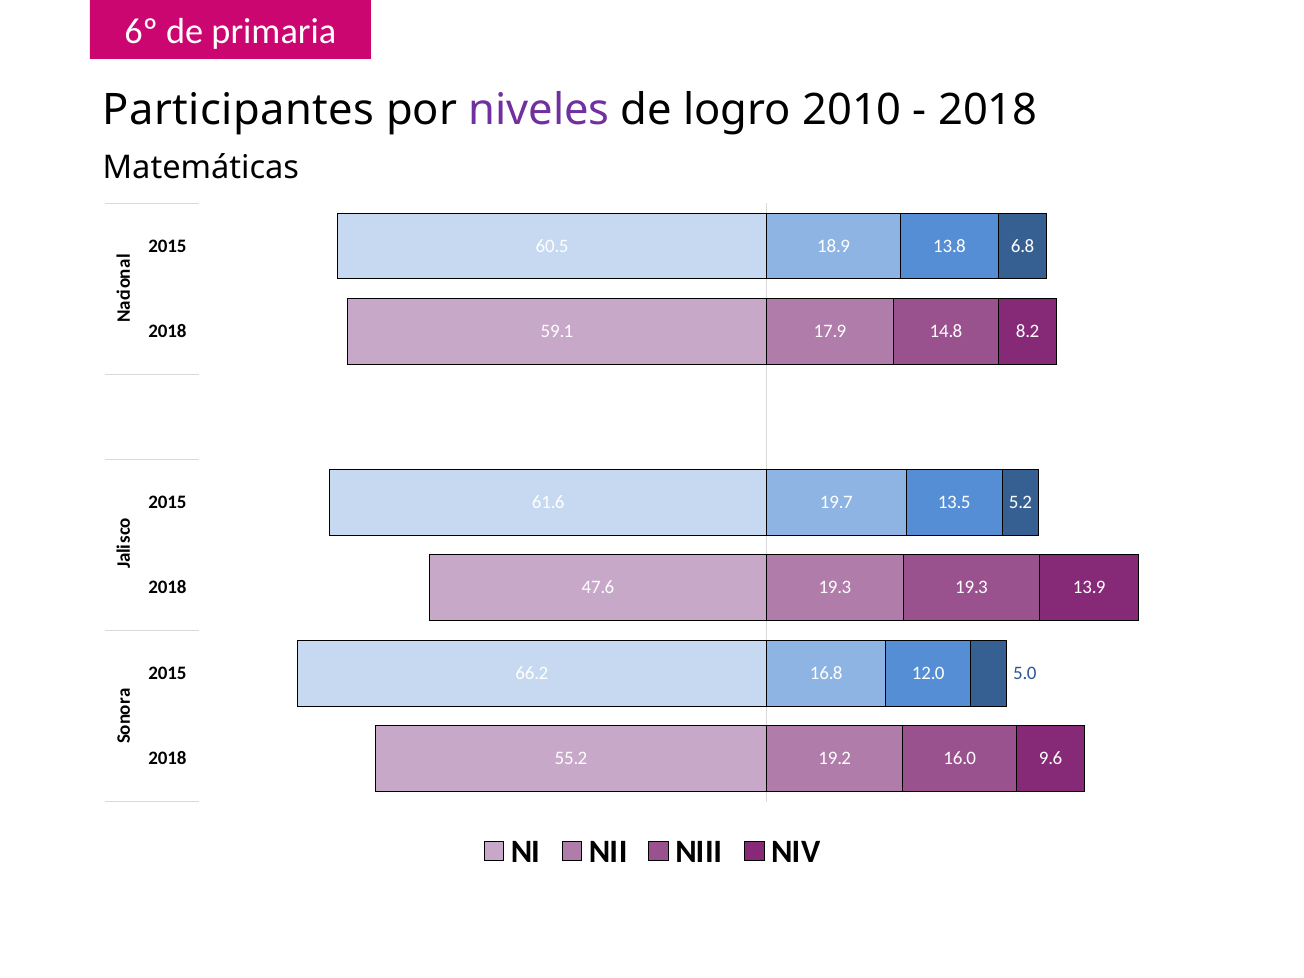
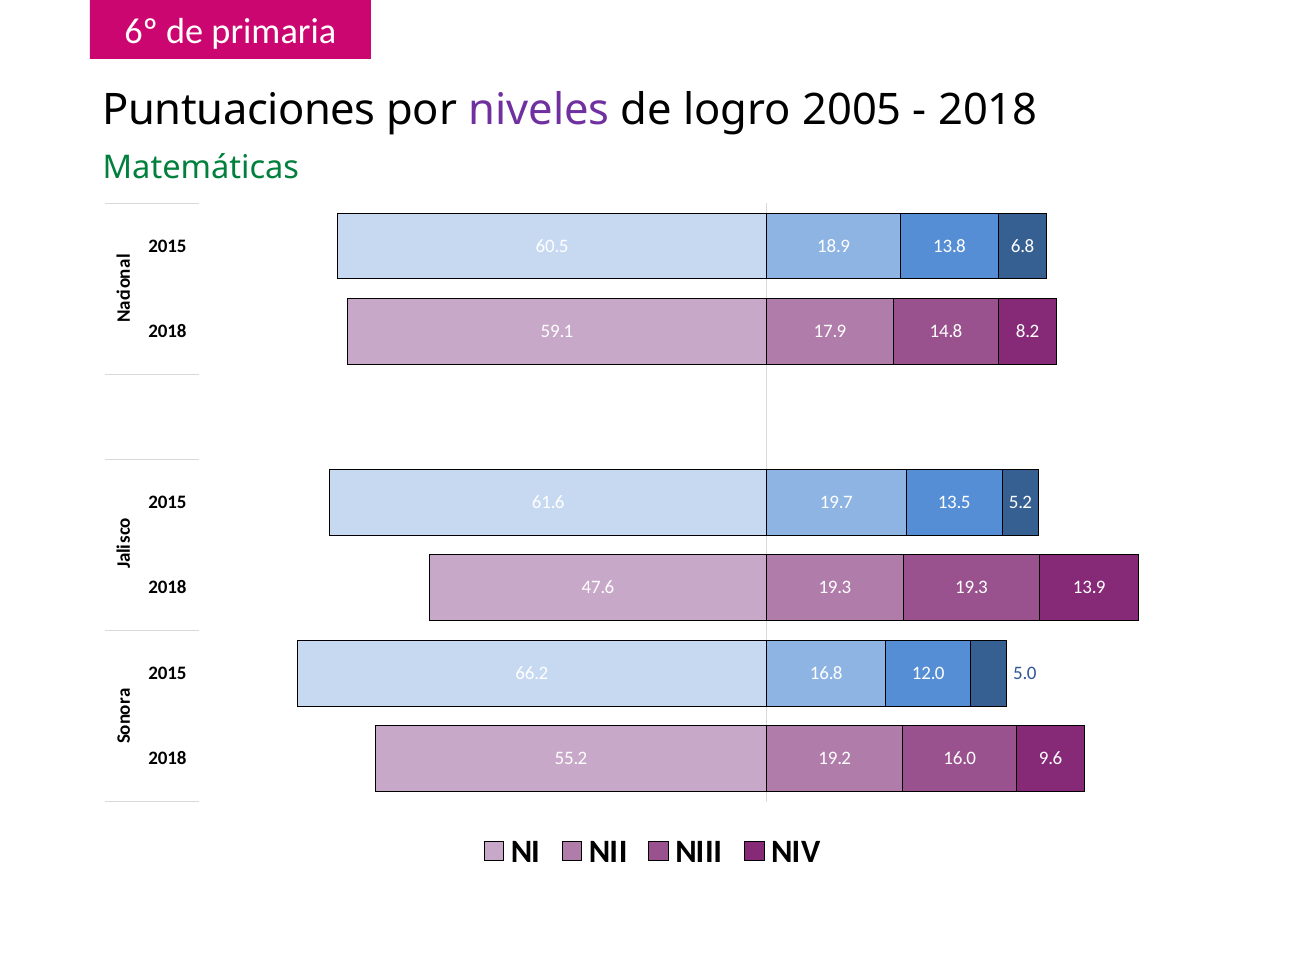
Participantes: Participantes -> Puntuaciones
2010: 2010 -> 2005
Matemáticas colour: black -> green
